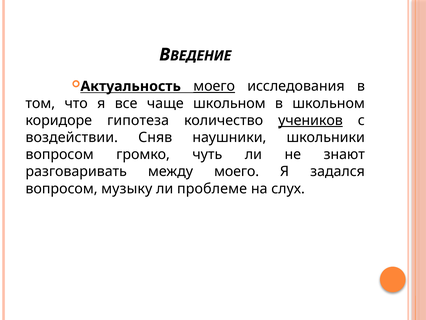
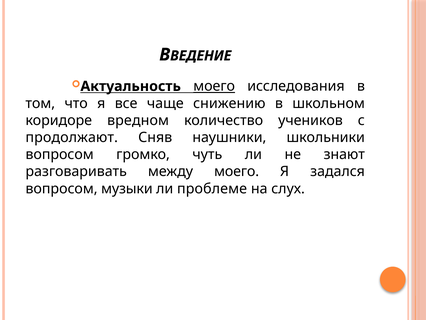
чаще школьном: школьном -> снижению
гипотеза: гипотеза -> вредном
учеников underline: present -> none
воздействии: воздействии -> продолжают
музыку: музыку -> музыки
